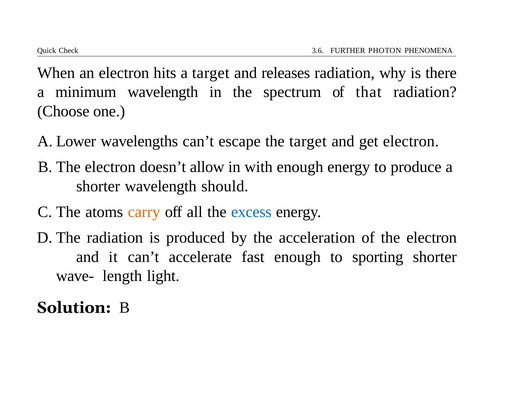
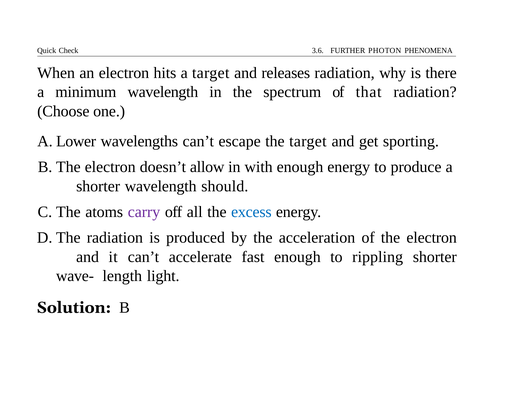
get electron: electron -> sporting
carry colour: orange -> purple
sporting: sporting -> rippling
